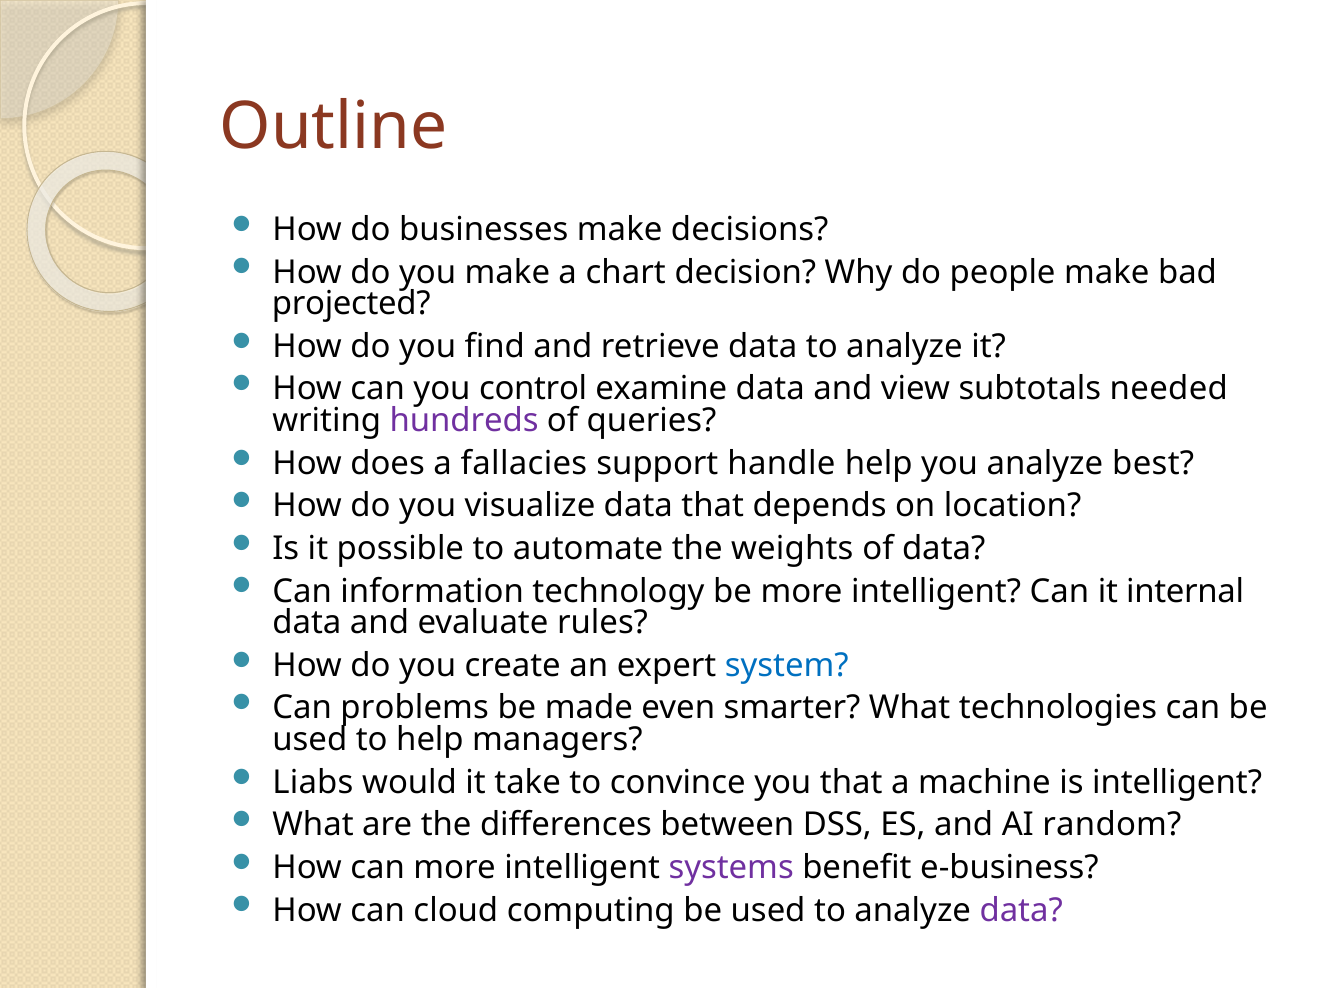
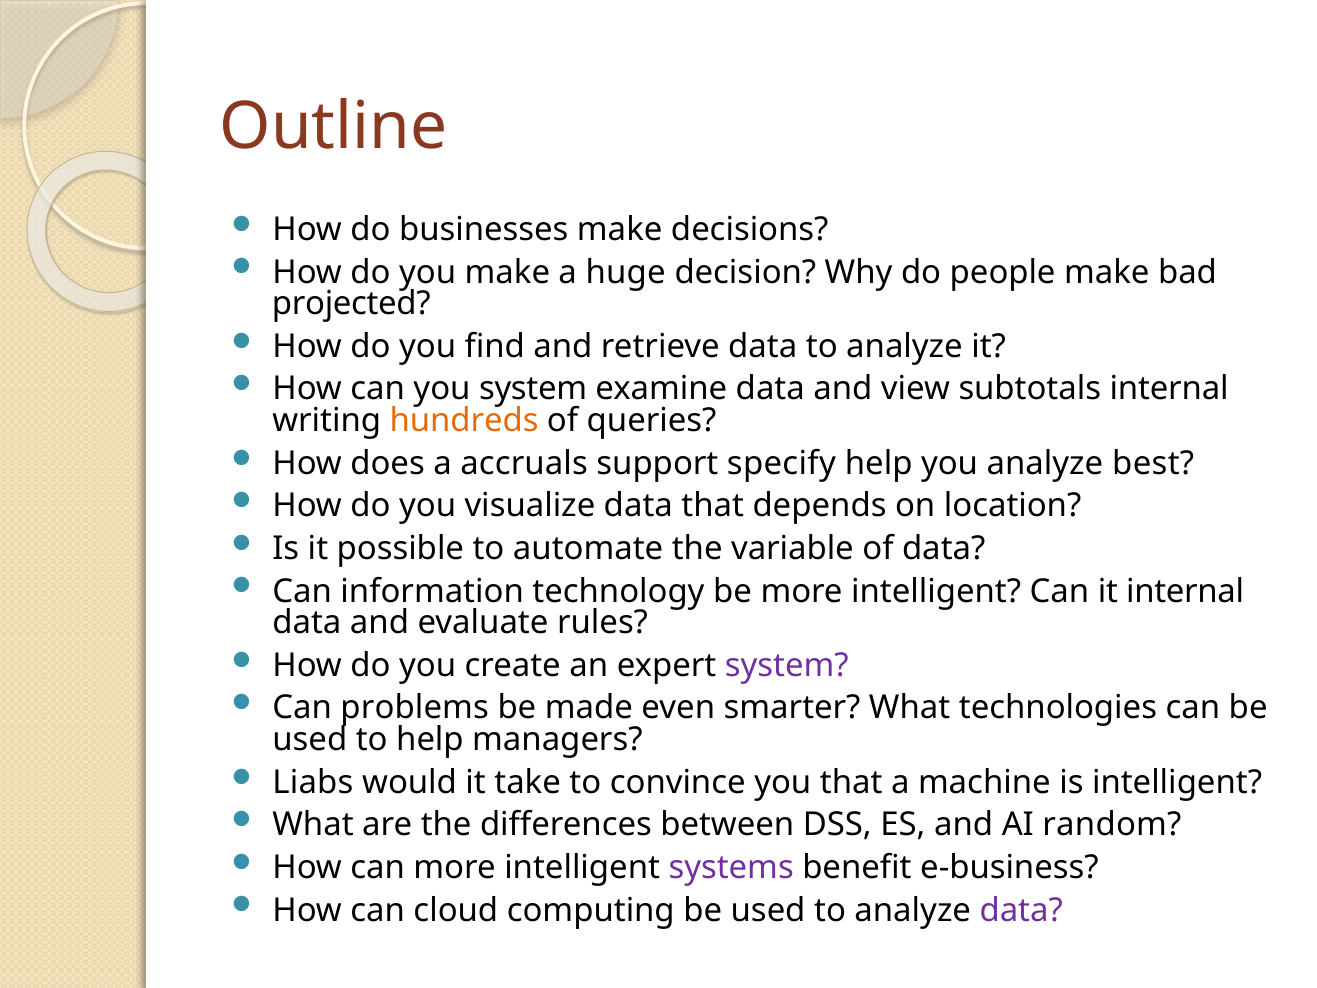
chart: chart -> huge
you control: control -> system
subtotals needed: needed -> internal
hundreds colour: purple -> orange
fallacies: fallacies -> accruals
handle: handle -> specify
weights: weights -> variable
system at (787, 665) colour: blue -> purple
